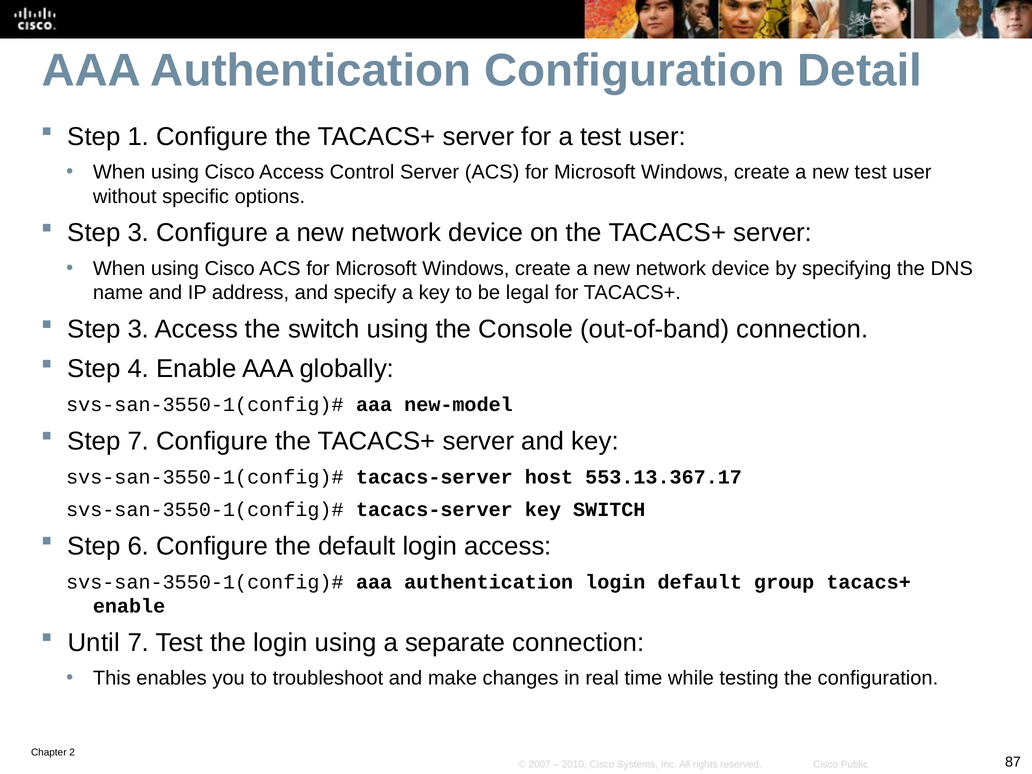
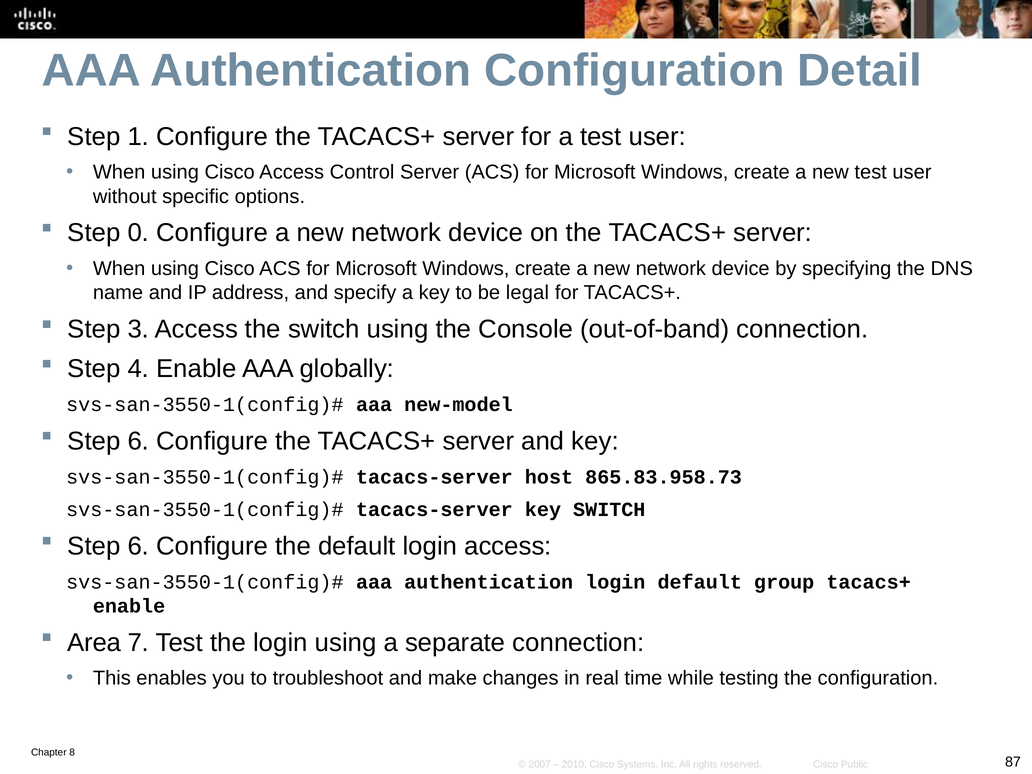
3 at (138, 233): 3 -> 0
7 at (138, 441): 7 -> 6
553.13.367.17: 553.13.367.17 -> 865.83.958.73
Until: Until -> Area
2: 2 -> 8
